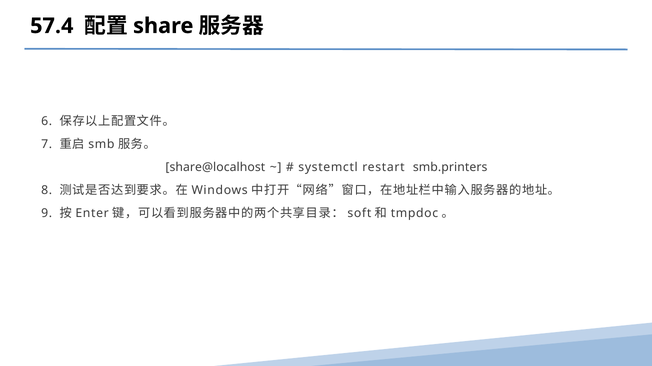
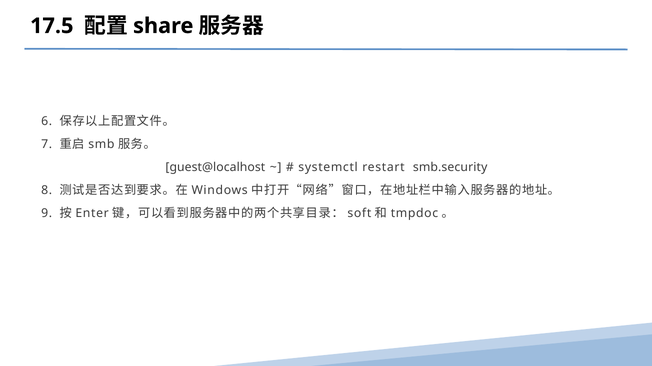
57.4: 57.4 -> 17.5
share@localhost: share@localhost -> guest@localhost
smb.printers: smb.printers -> smb.security
